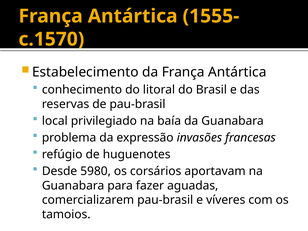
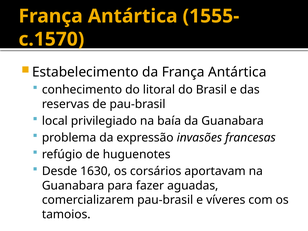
5980: 5980 -> 1630
